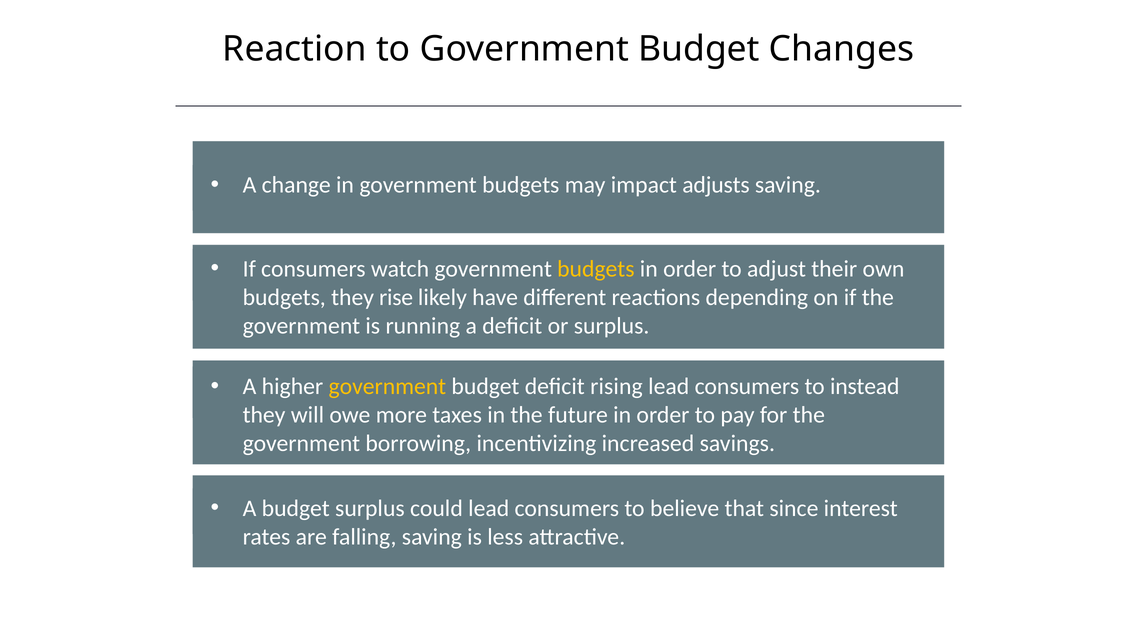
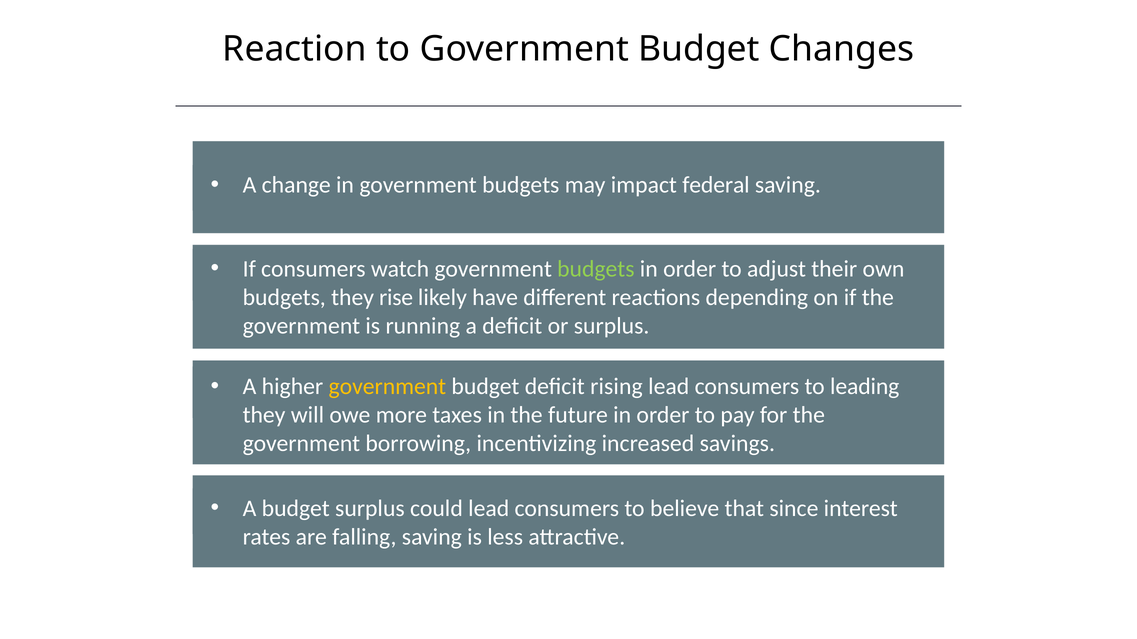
adjusts: adjusts -> federal
budgets at (596, 269) colour: yellow -> light green
instead: instead -> leading
